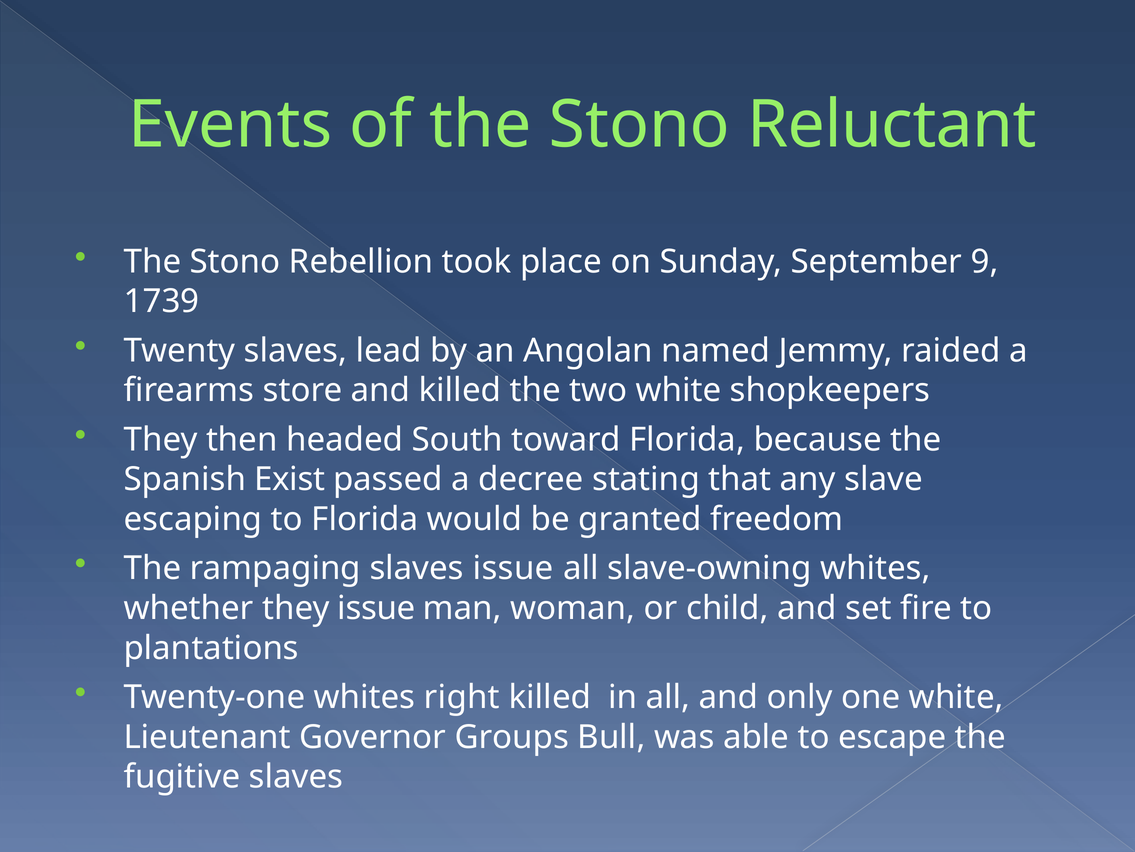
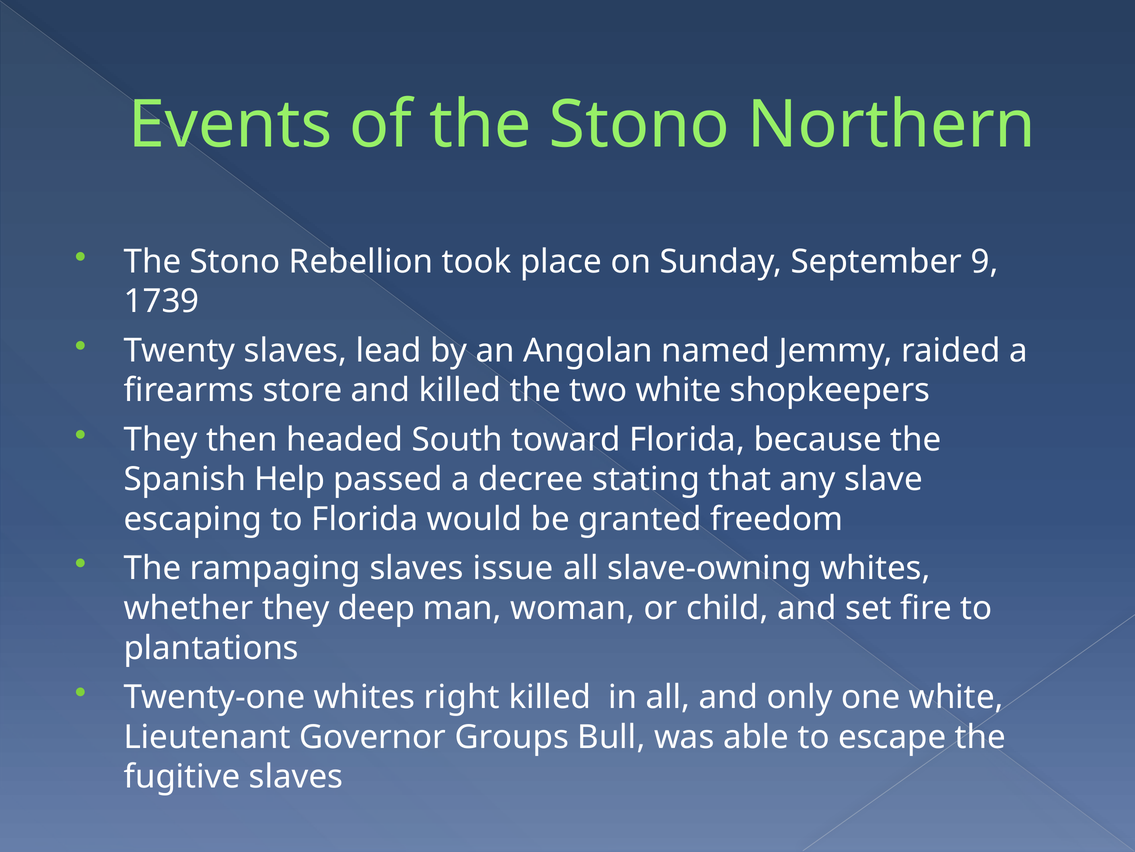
Reluctant: Reluctant -> Northern
Exist: Exist -> Help
they issue: issue -> deep
